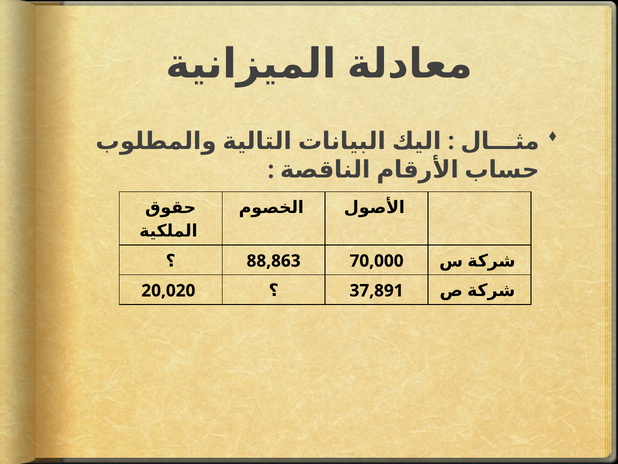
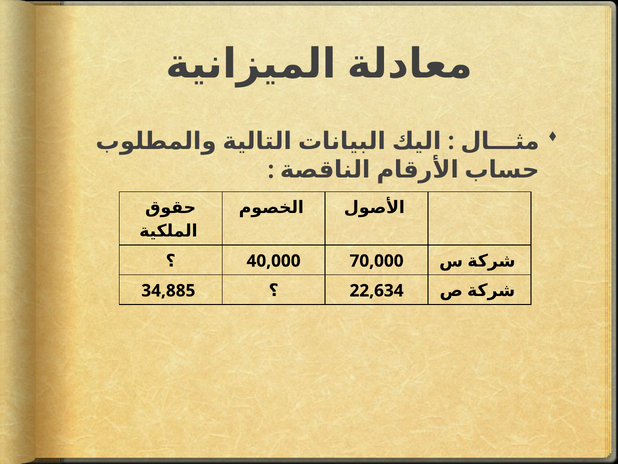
88,863: 88,863 -> 40,000
20,020: 20,020 -> 34,885
37,891: 37,891 -> 22,634
